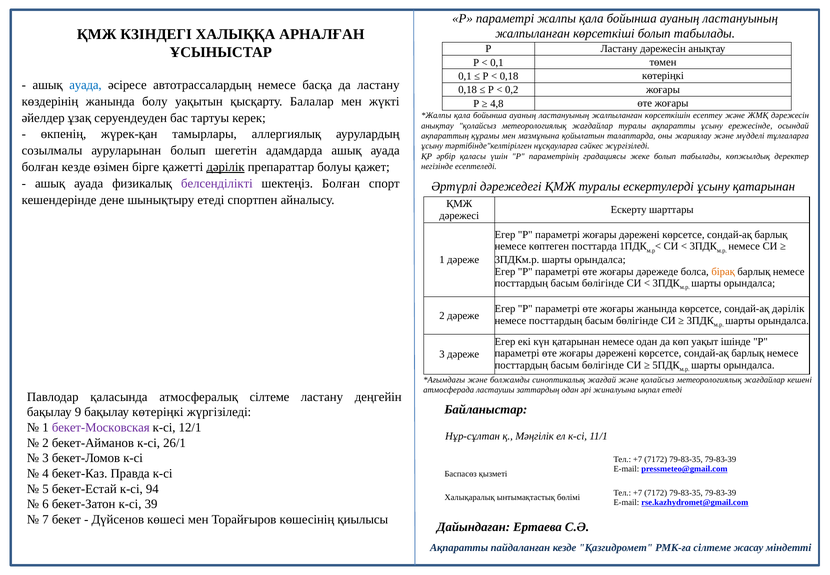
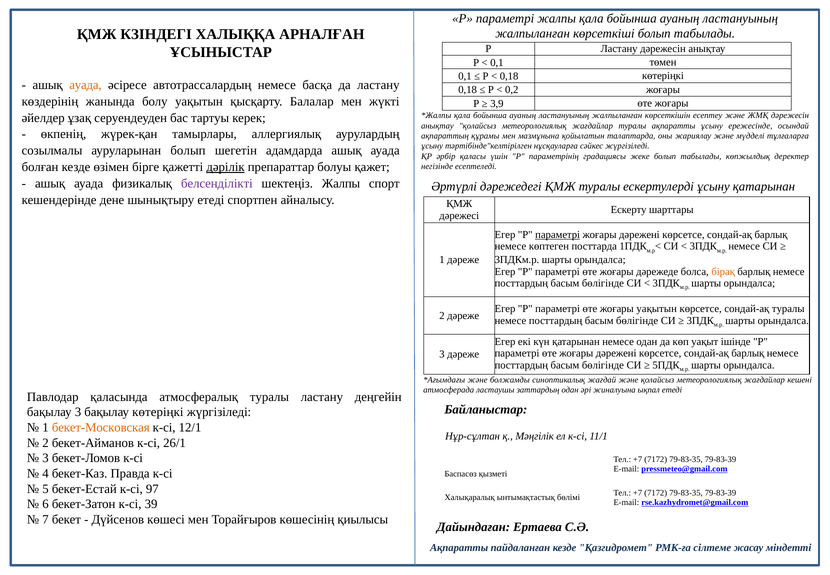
ауада at (85, 85) colour: blue -> orange
4,8: 4,8 -> 3,9
шектеңіз Болған: Болған -> Жалпы
параметрі at (558, 234) underline: none -> present
жоғары жанында: жанында -> уақытын
сондай-ақ дәрілік: дәрілік -> туралы
атмосфералық сілтеме: сілтеме -> туралы
бақылау 9: 9 -> 3
бекет-Московская colour: purple -> orange
94: 94 -> 97
